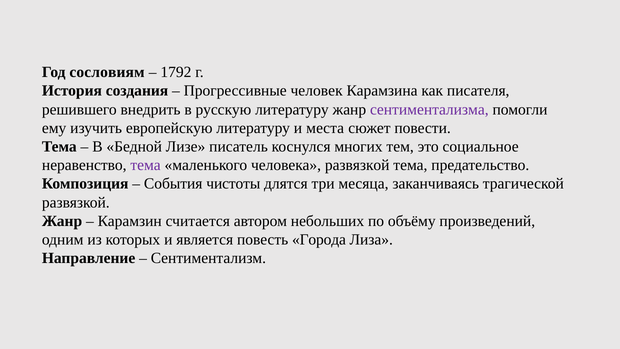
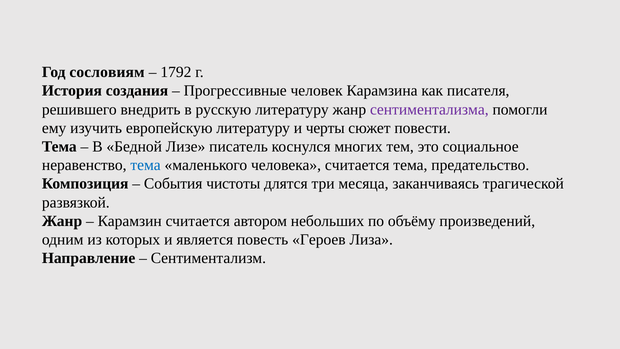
места: места -> черты
тема at (146, 165) colour: purple -> blue
человека развязкой: развязкой -> считается
Города: Города -> Героев
